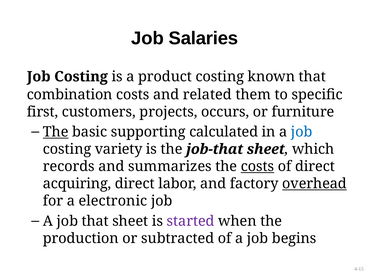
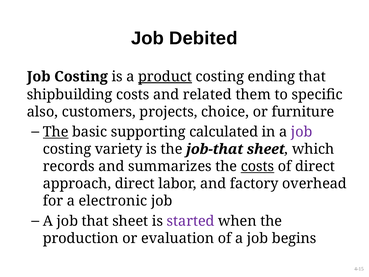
Salaries: Salaries -> Debited
product underline: none -> present
known: known -> ending
combination: combination -> shipbuilding
first: first -> also
occurs: occurs -> choice
job at (302, 132) colour: blue -> purple
acquiring: acquiring -> approach
overhead underline: present -> none
subtracted: subtracted -> evaluation
